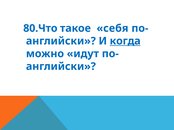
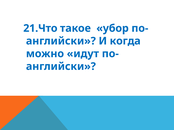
80.Что: 80.Что -> 21.Что
себя: себя -> убор
когда underline: present -> none
